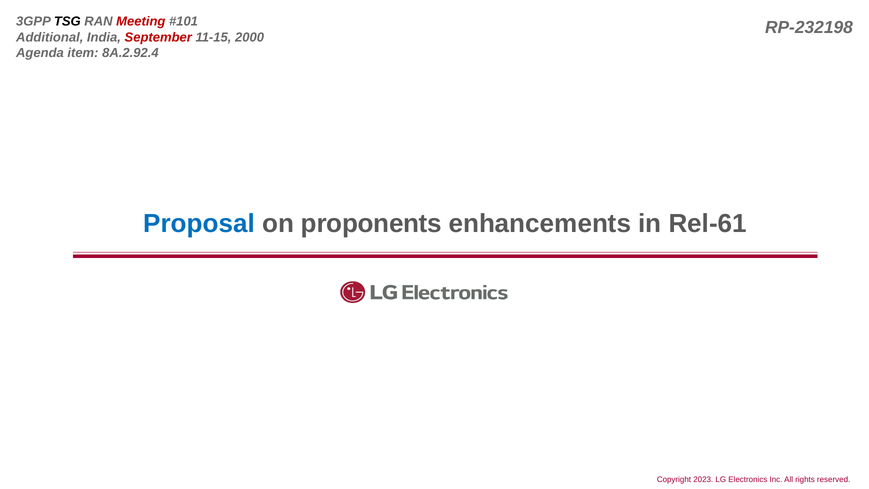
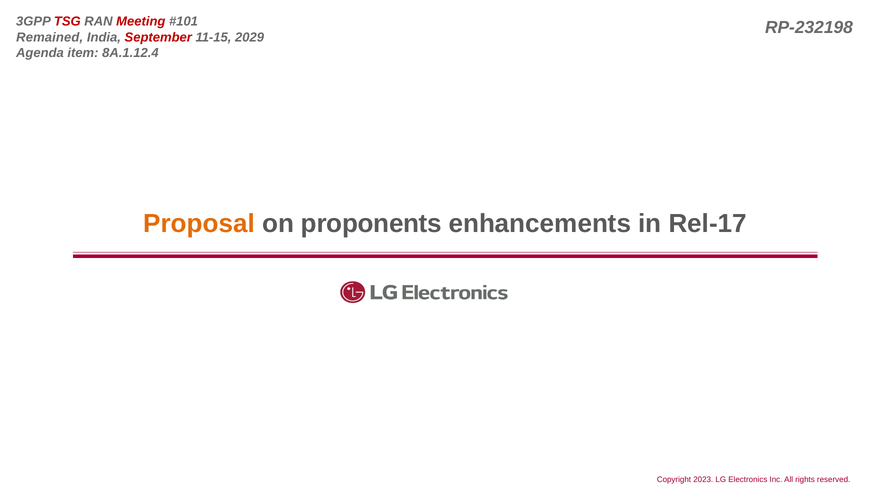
TSG colour: black -> red
Additional: Additional -> Remained
2000: 2000 -> 2029
8A.2.92.4: 8A.2.92.4 -> 8A.1.12.4
Proposal colour: blue -> orange
Rel-61: Rel-61 -> Rel-17
